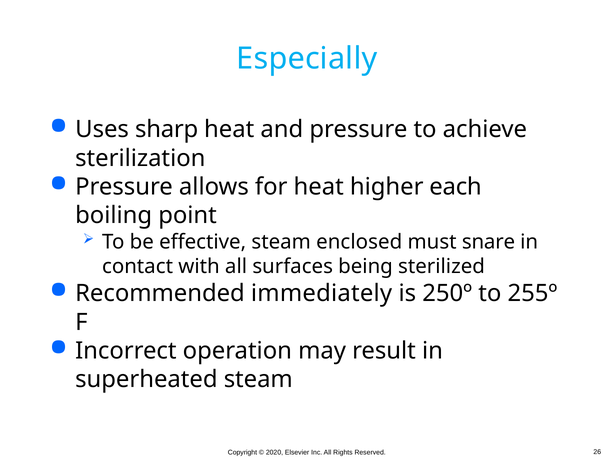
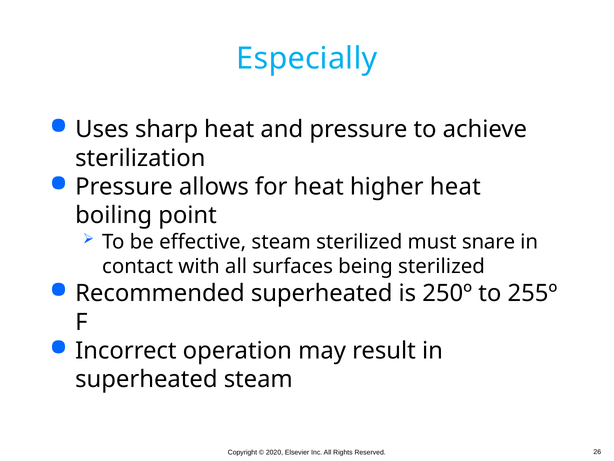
higher each: each -> heat
steam enclosed: enclosed -> sterilized
Recommended immediately: immediately -> superheated
